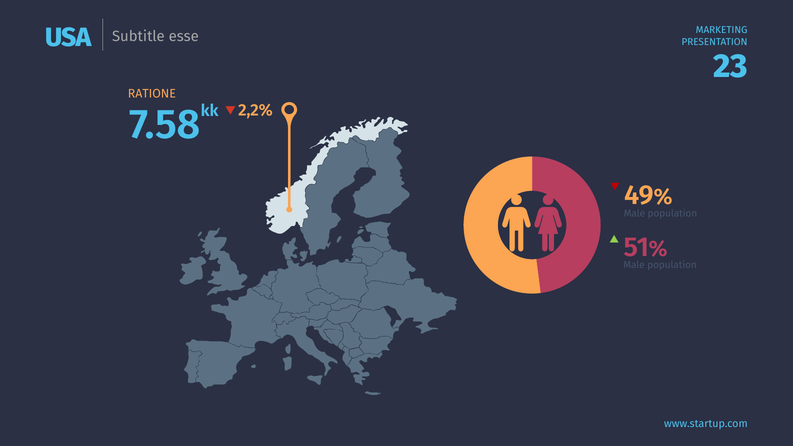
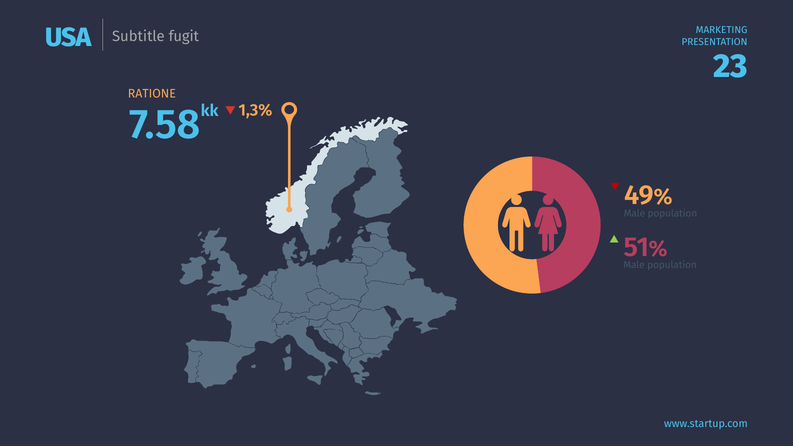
esse: esse -> fugit
2,2%: 2,2% -> 1,3%
